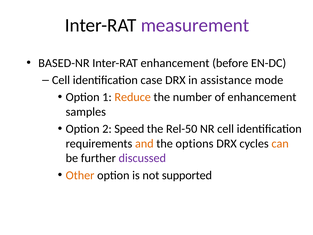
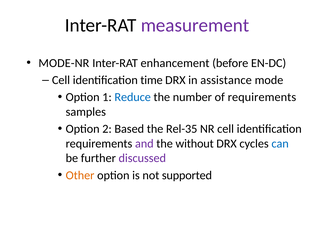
BASED-NR: BASED-NR -> MODE-NR
case: case -> time
Reduce colour: orange -> blue
of enhancement: enhancement -> requirements
Speed: Speed -> Based
Rel-50: Rel-50 -> Rel-35
and colour: orange -> purple
options: options -> without
can colour: orange -> blue
